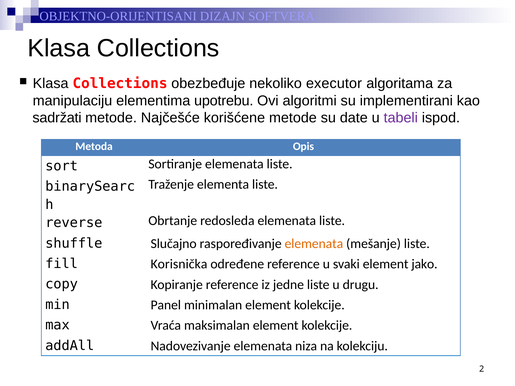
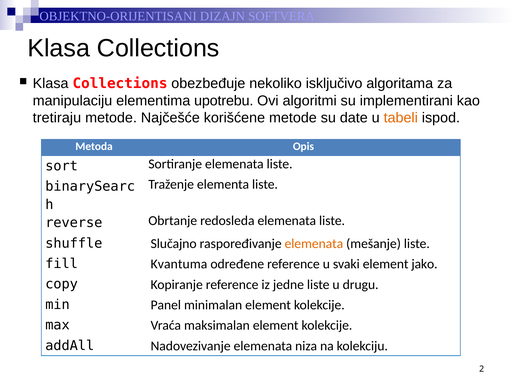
executor: executor -> isključivo
sadržati: sadržati -> tretiraju
tabeli colour: purple -> orange
Korisnička: Korisnička -> Kvantuma
